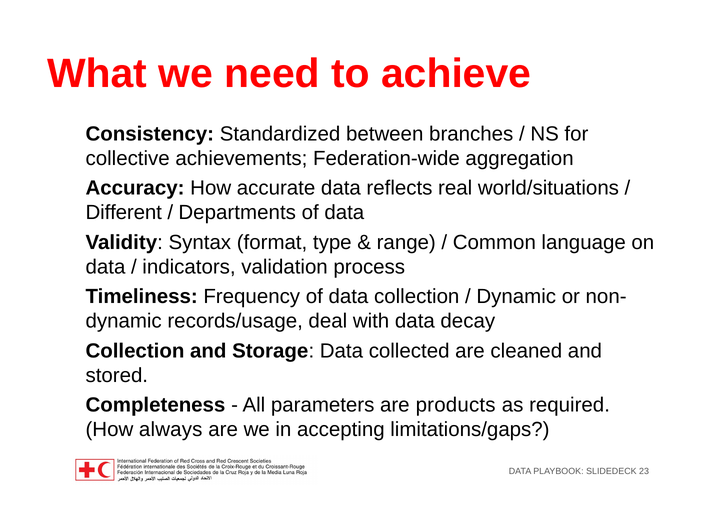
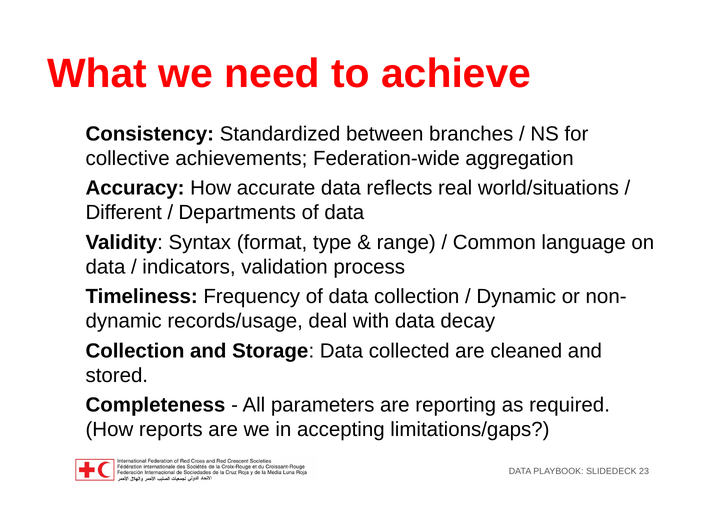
products: products -> reporting
always: always -> reports
